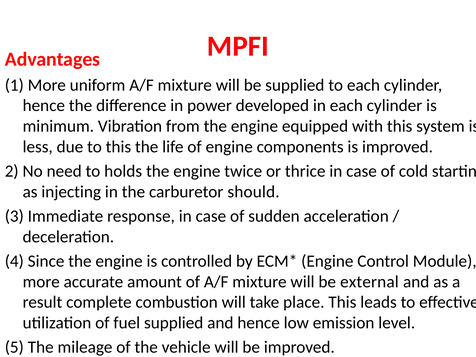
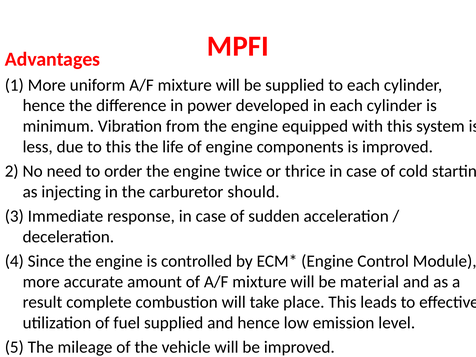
holds: holds -> order
external: external -> material
